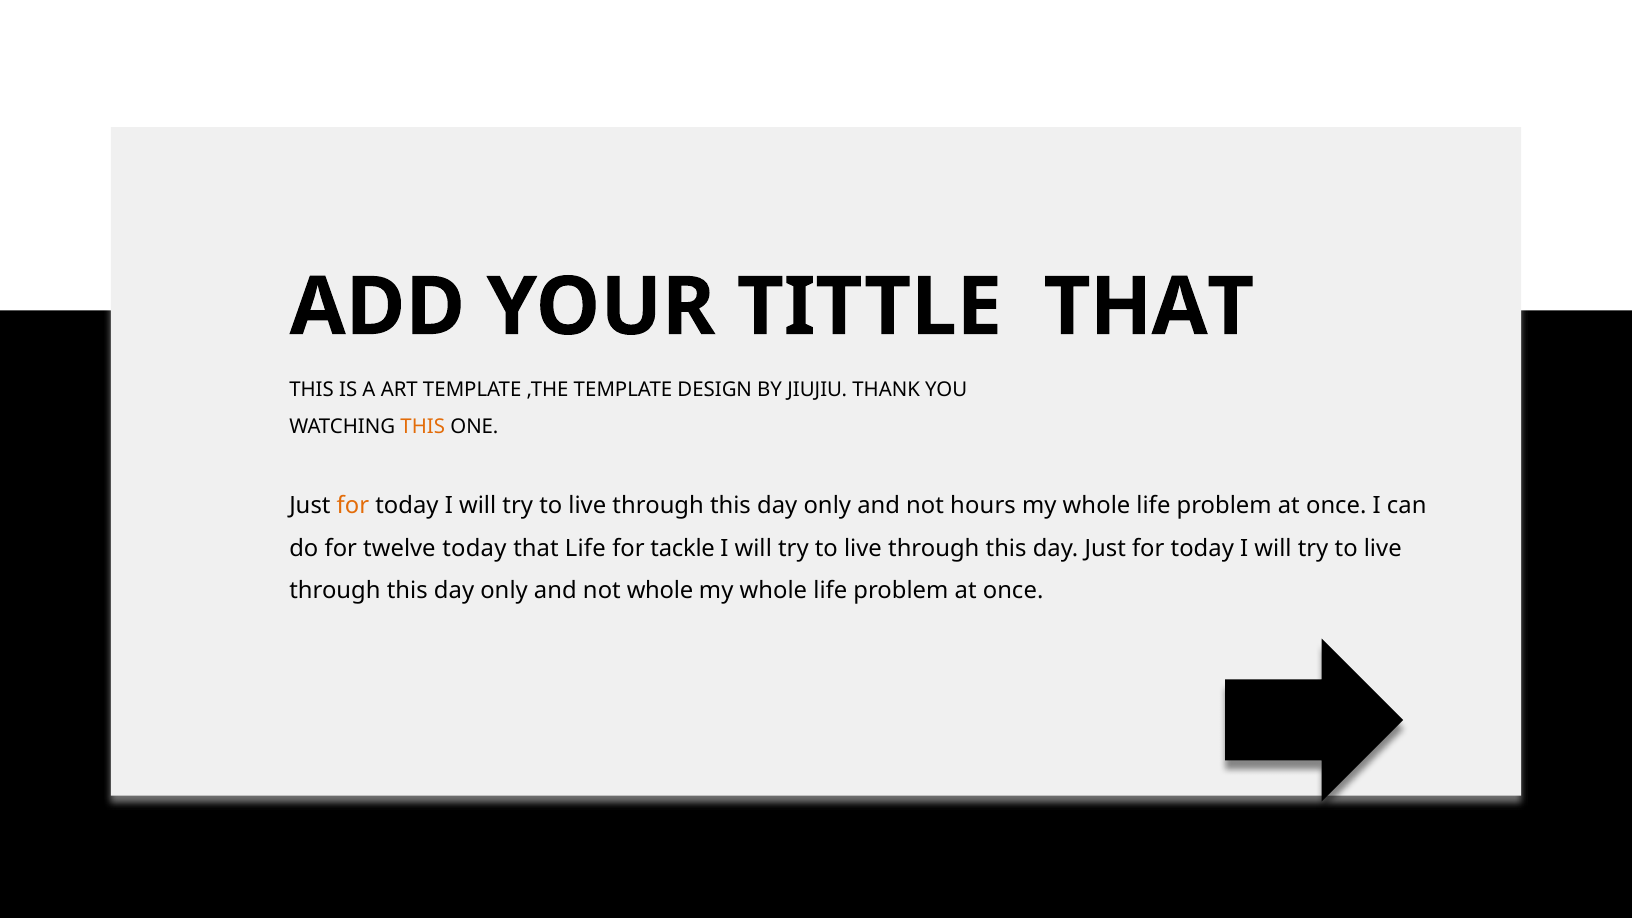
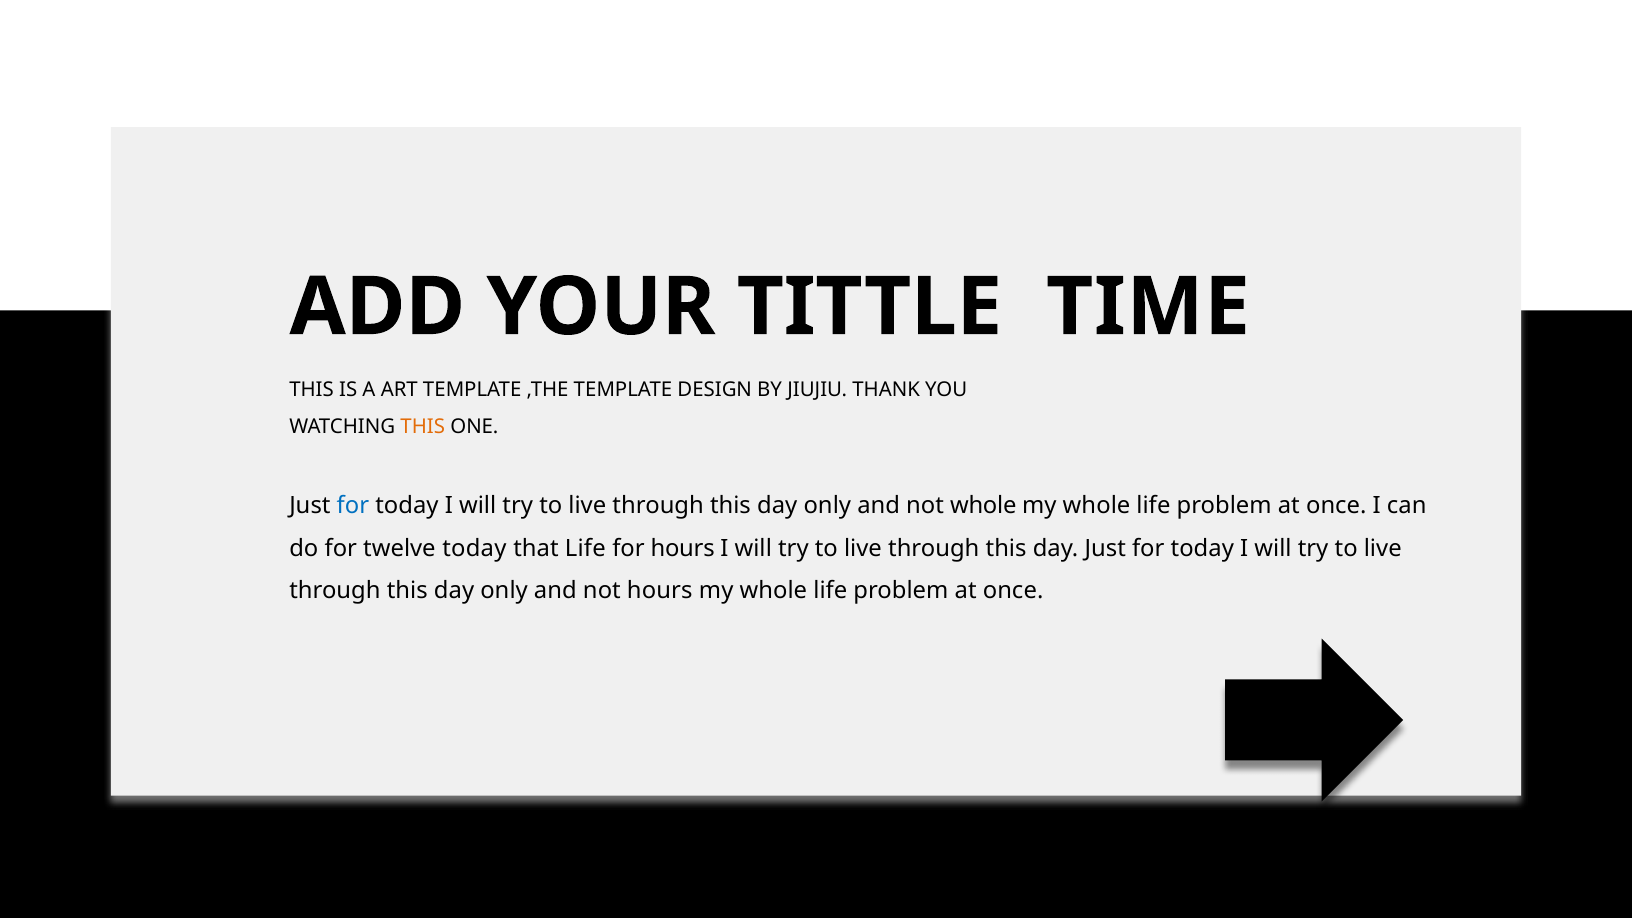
TITTLE THAT: THAT -> TIME
for at (353, 505) colour: orange -> blue
not hours: hours -> whole
for tackle: tackle -> hours
not whole: whole -> hours
